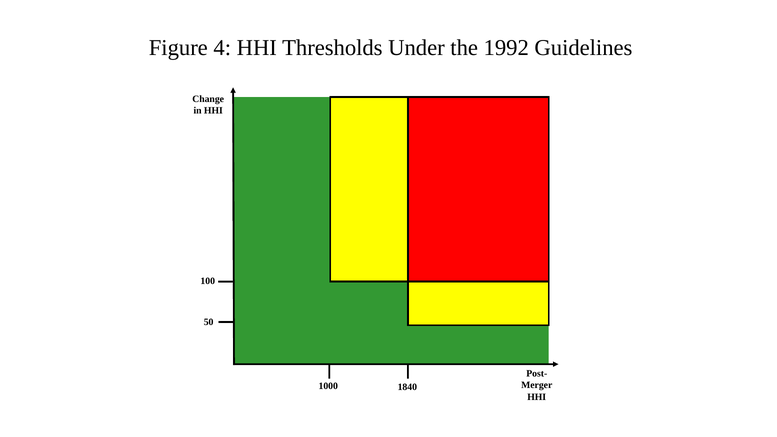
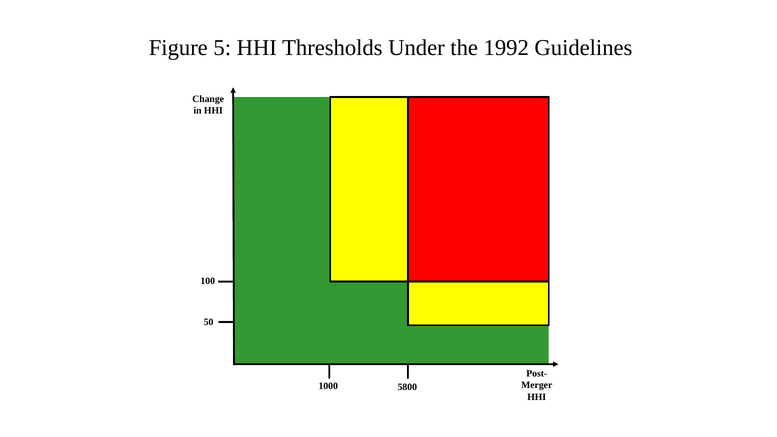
4: 4 -> 5
1840: 1840 -> 5800
